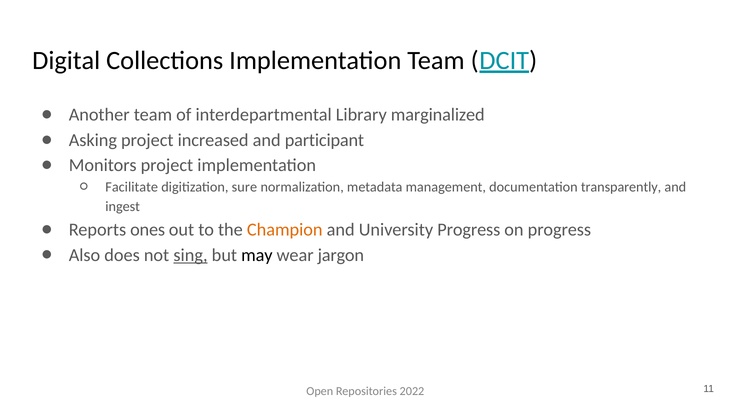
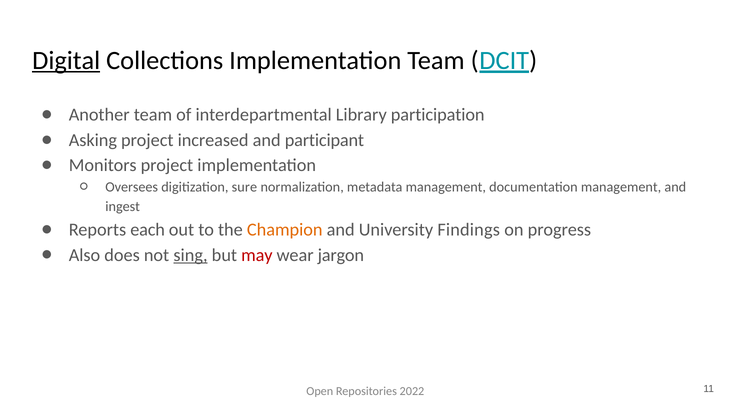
Digital underline: none -> present
marginalized: marginalized -> participation
Facilitate: Facilitate -> Oversees
documentation transparently: transparently -> management
ones: ones -> each
University Progress: Progress -> Findings
may colour: black -> red
